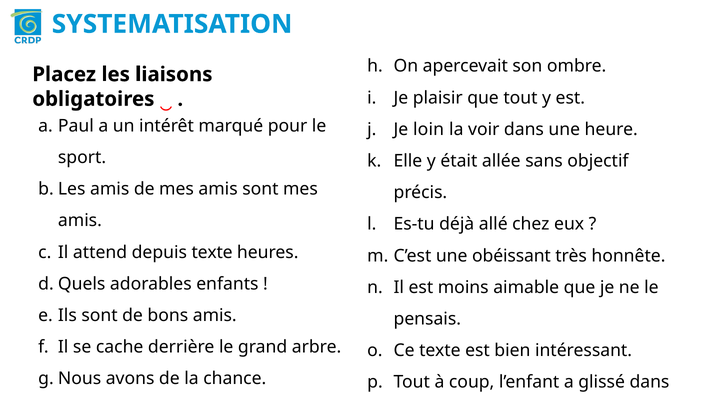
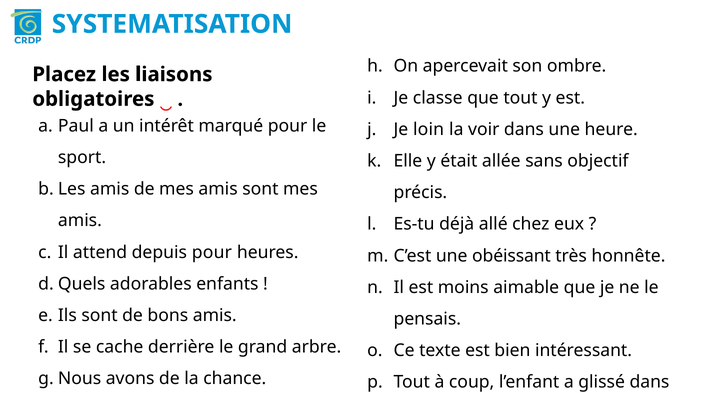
plaisir: plaisir -> classe
depuis texte: texte -> pour
